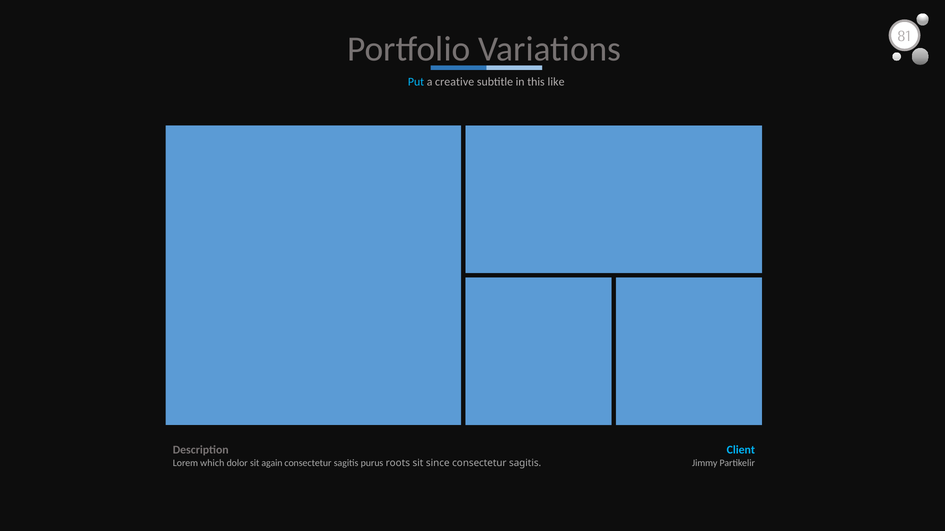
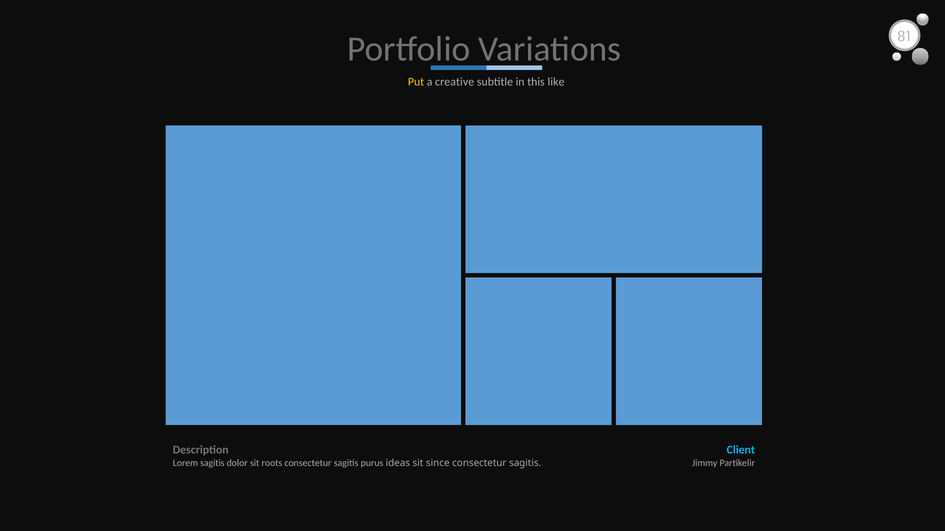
Put colour: light blue -> yellow
Lorem which: which -> sagitis
again: again -> roots
roots: roots -> ideas
